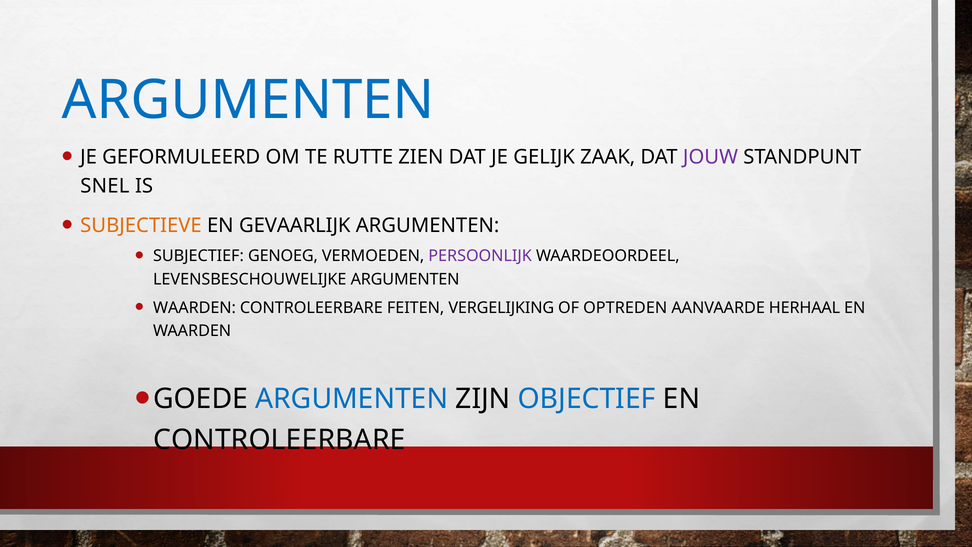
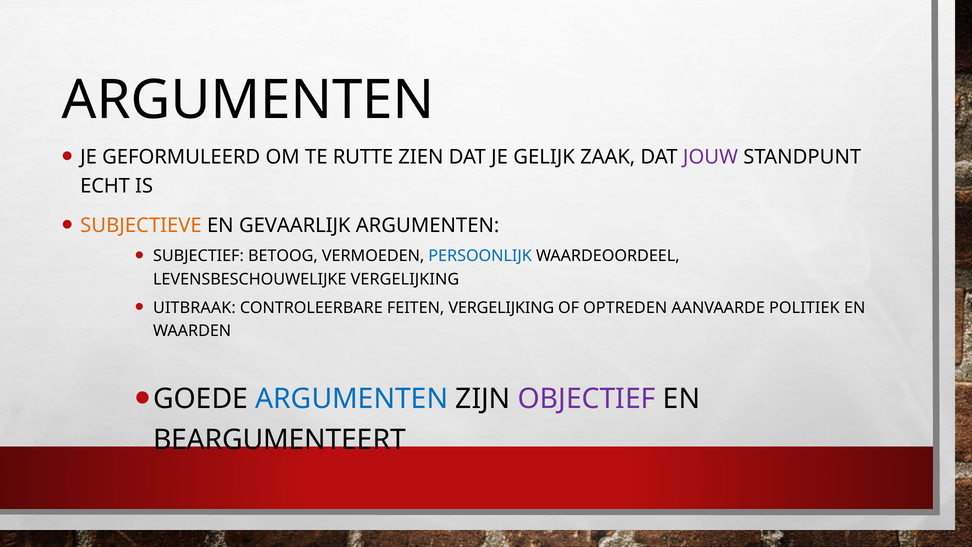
ARGUMENTEN at (248, 100) colour: blue -> black
SNEL: SNEL -> ECHT
GENOEG: GENOEG -> BETOOG
PERSOONLIJK colour: purple -> blue
LEVENSBESCHOUWELIJKE ARGUMENTEN: ARGUMENTEN -> VERGELIJKING
WAARDEN at (195, 308): WAARDEN -> UITBRAAK
HERHAAL: HERHAAL -> POLITIEK
OBJECTIEF colour: blue -> purple
CONTROLEERBARE at (279, 439): CONTROLEERBARE -> BEARGUMENTEERT
